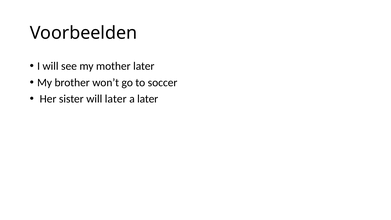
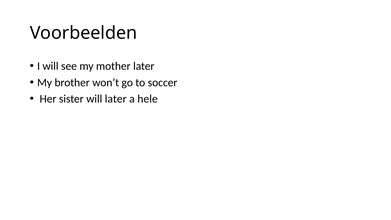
a later: later -> hele
